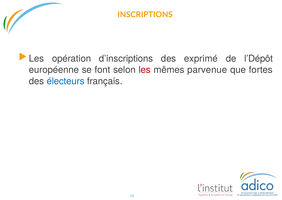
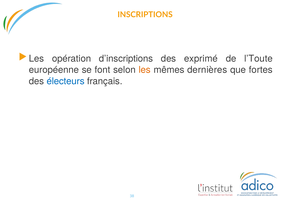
l’Dépôt: l’Dépôt -> l’Toute
les at (145, 70) colour: red -> orange
parvenue: parvenue -> dernières
